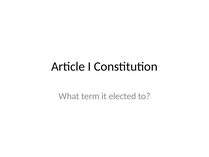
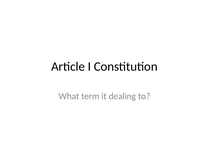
elected: elected -> dealing
